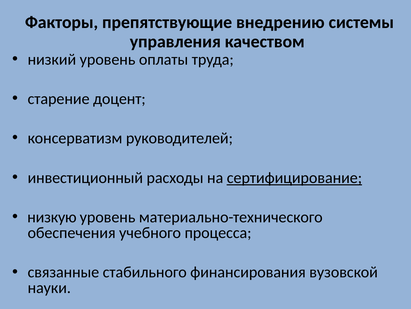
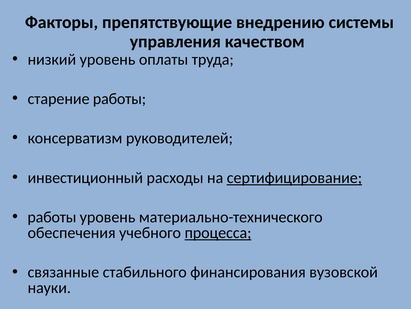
старение доцент: доцент -> работы
низкую at (52, 217): низкую -> работы
процесса underline: none -> present
